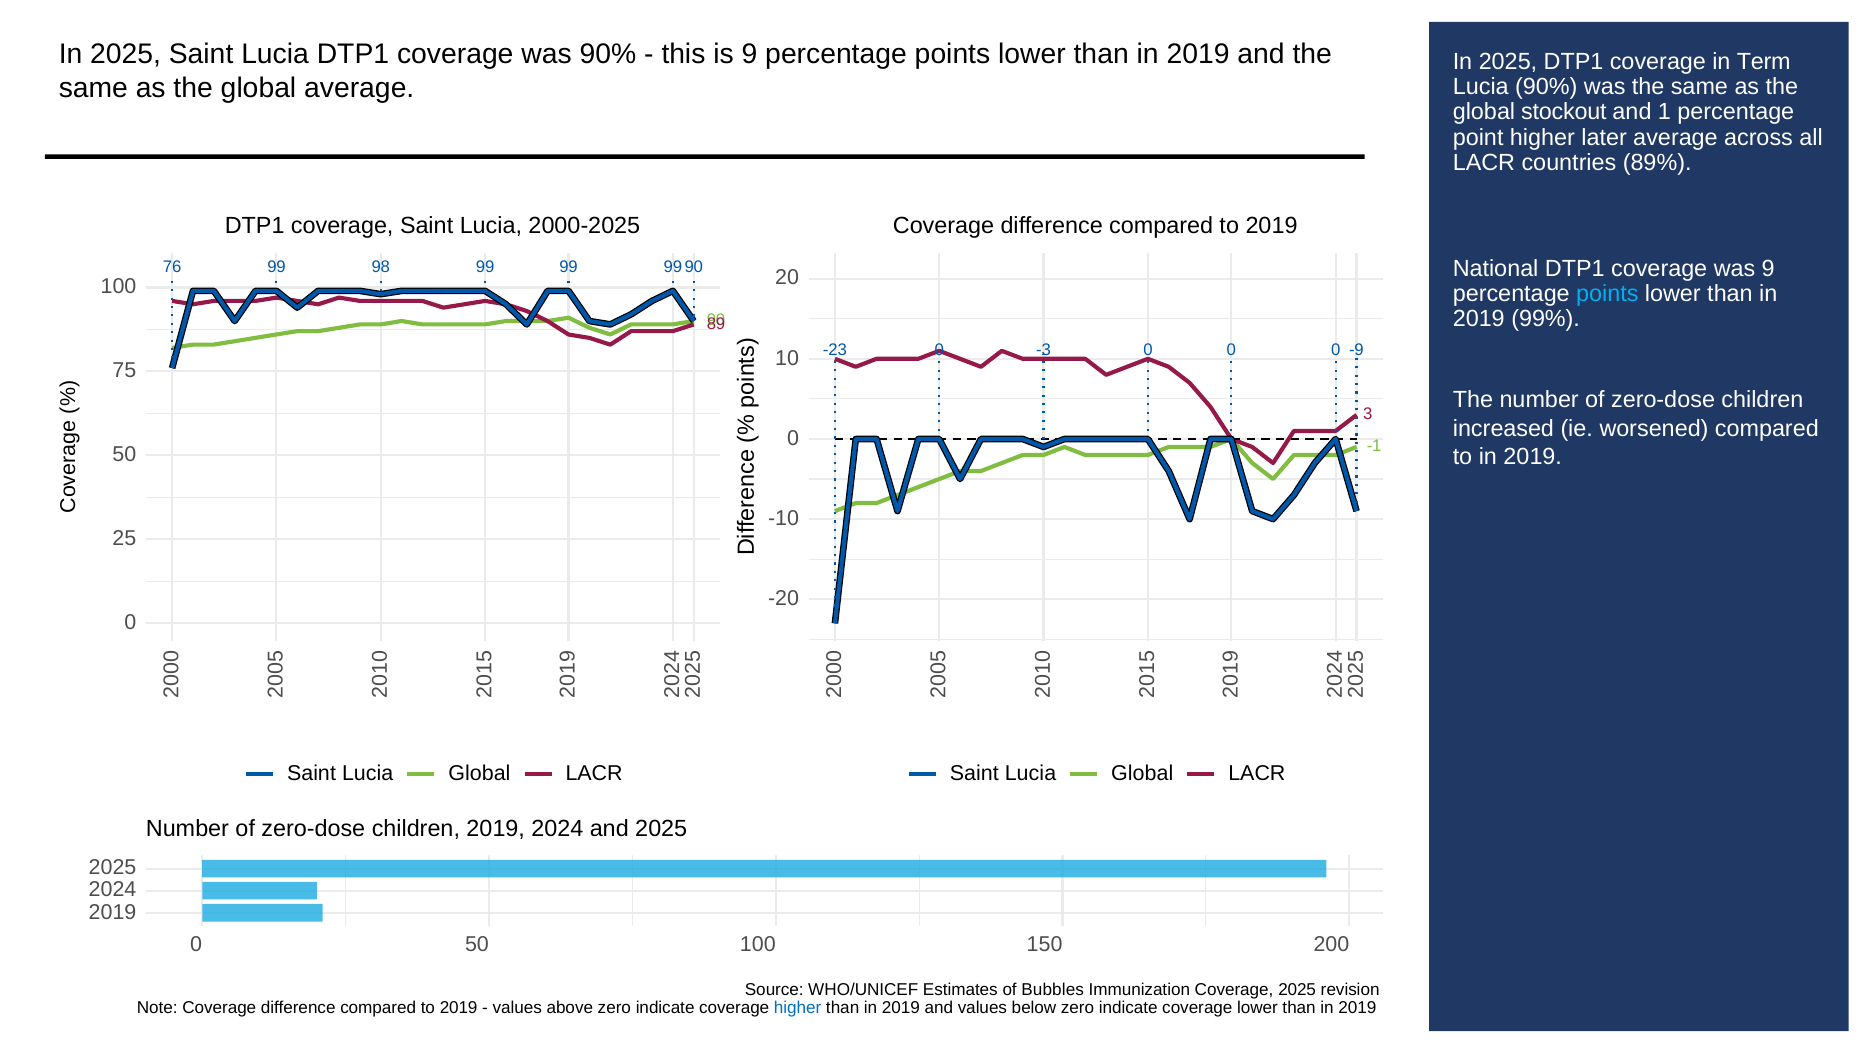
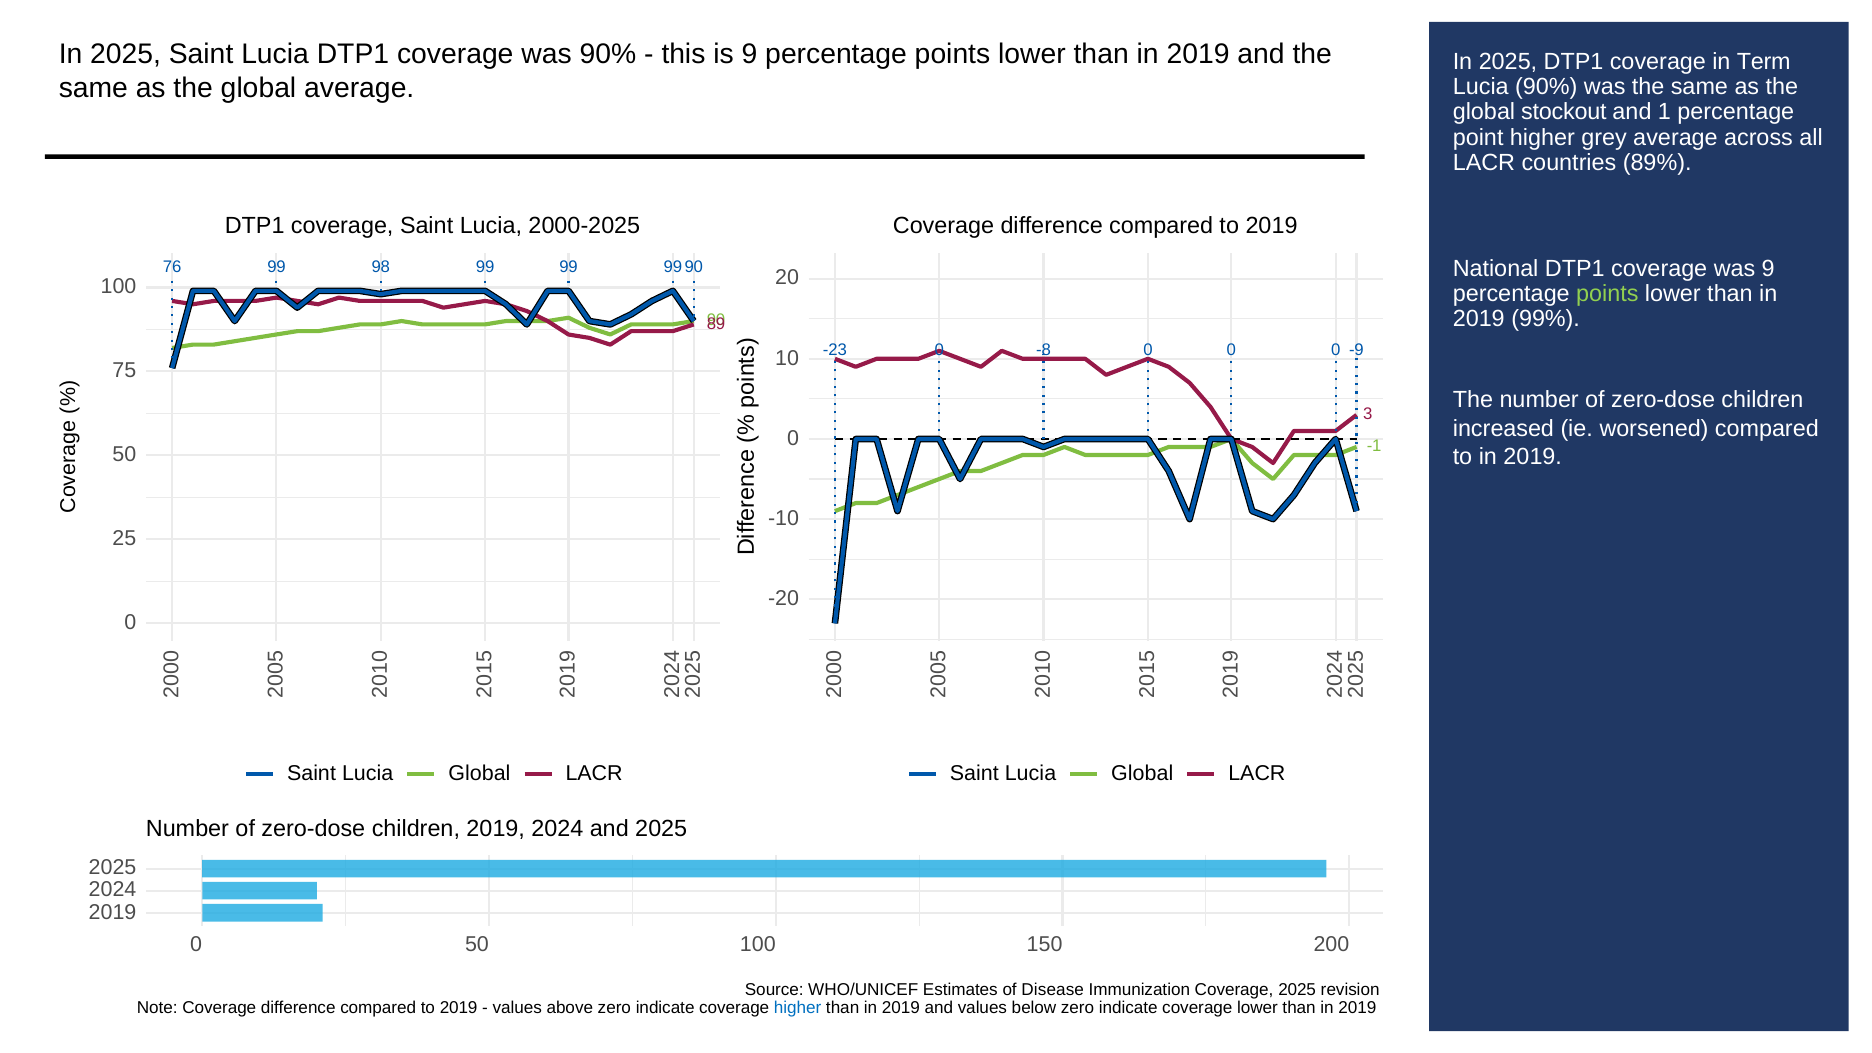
later: later -> grey
points at (1607, 294) colour: light blue -> light green
-3: -3 -> -8
Bubbles: Bubbles -> Disease
